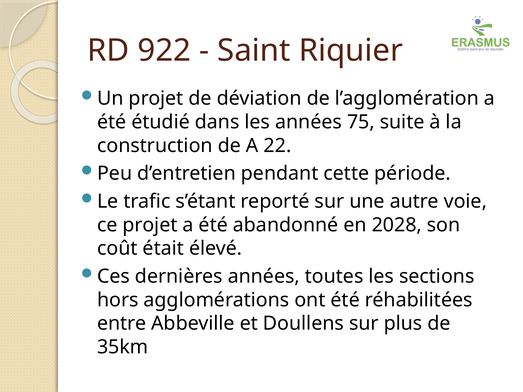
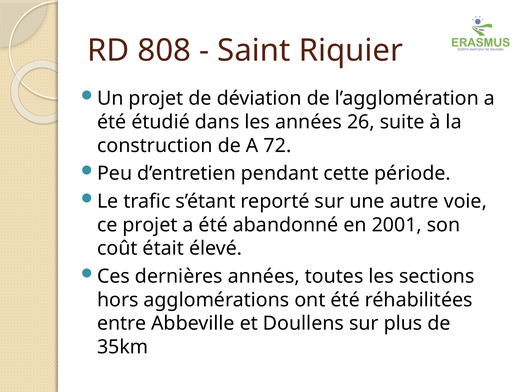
922: 922 -> 808
75: 75 -> 26
22: 22 -> 72
2028: 2028 -> 2001
